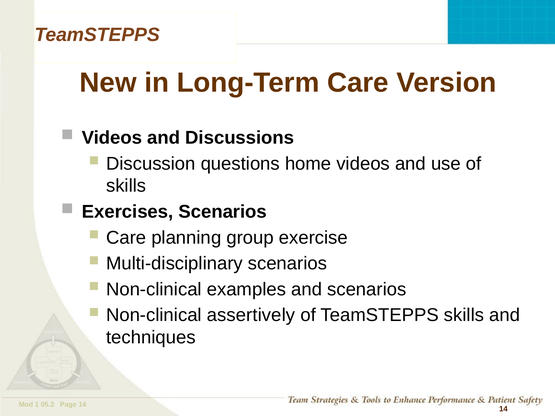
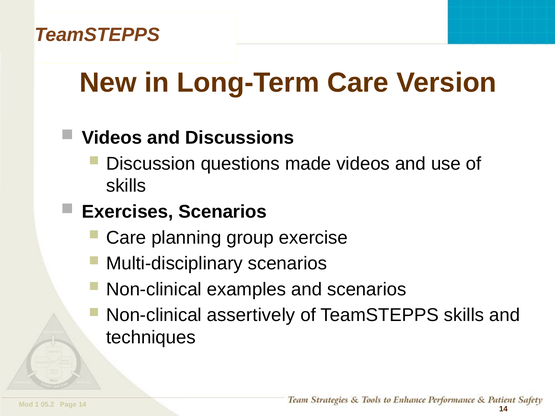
home: home -> made
